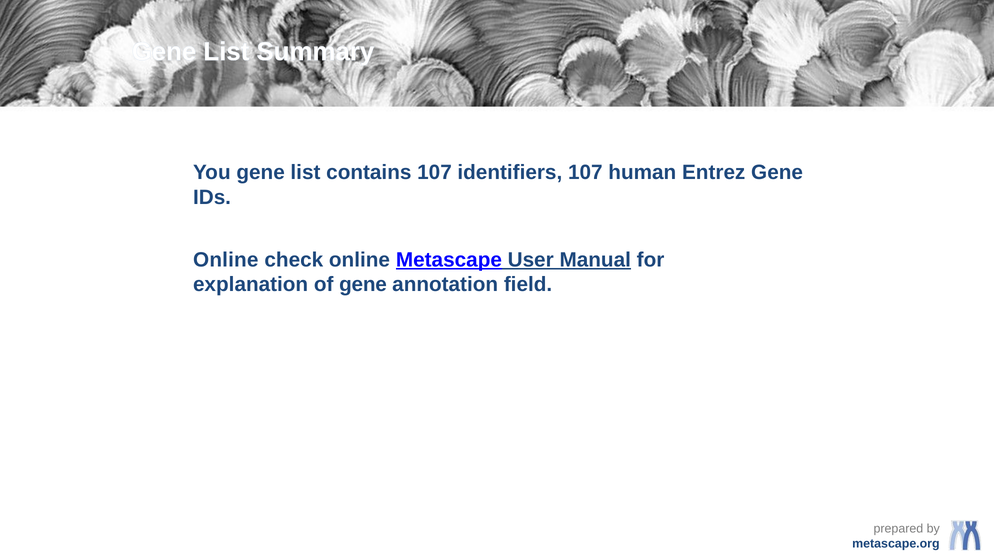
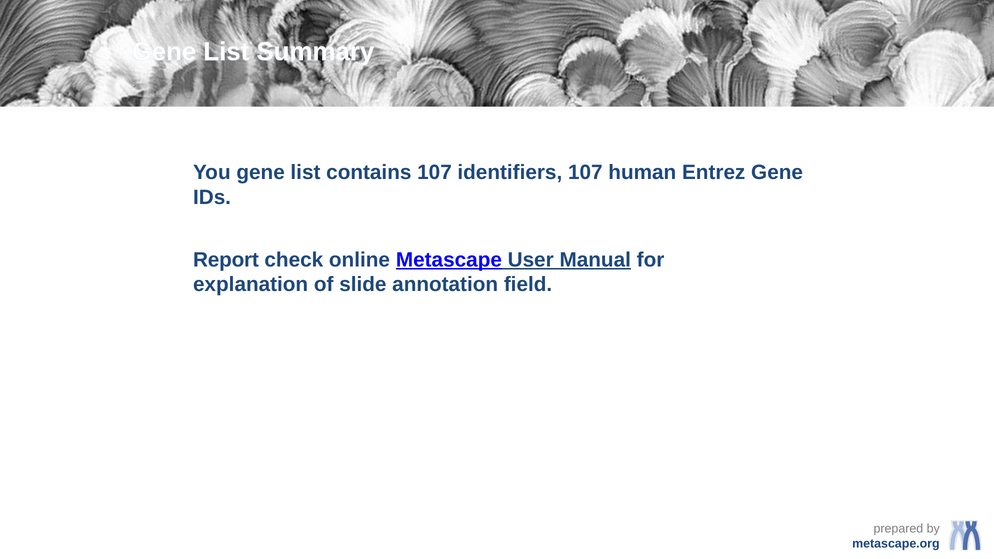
Online at (226, 260): Online -> Report
of gene: gene -> slide
